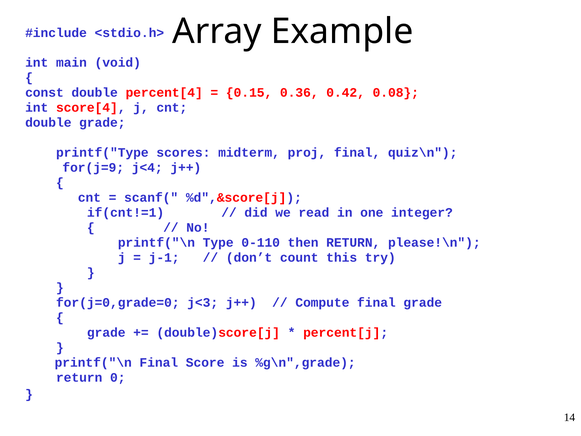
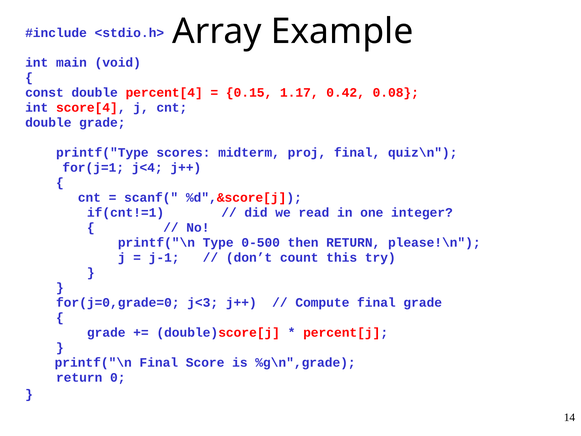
0.36: 0.36 -> 1.17
for(j=9: for(j=9 -> for(j=1
0-110: 0-110 -> 0-500
